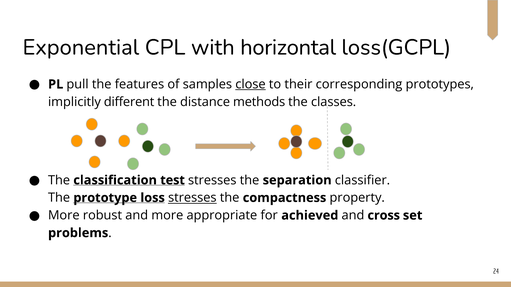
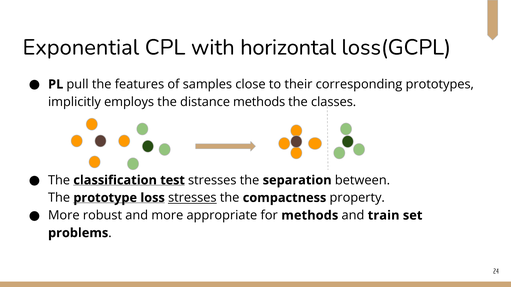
close underline: present -> none
different: different -> employs
classifier: classifier -> between
for achieved: achieved -> methods
cross: cross -> train
